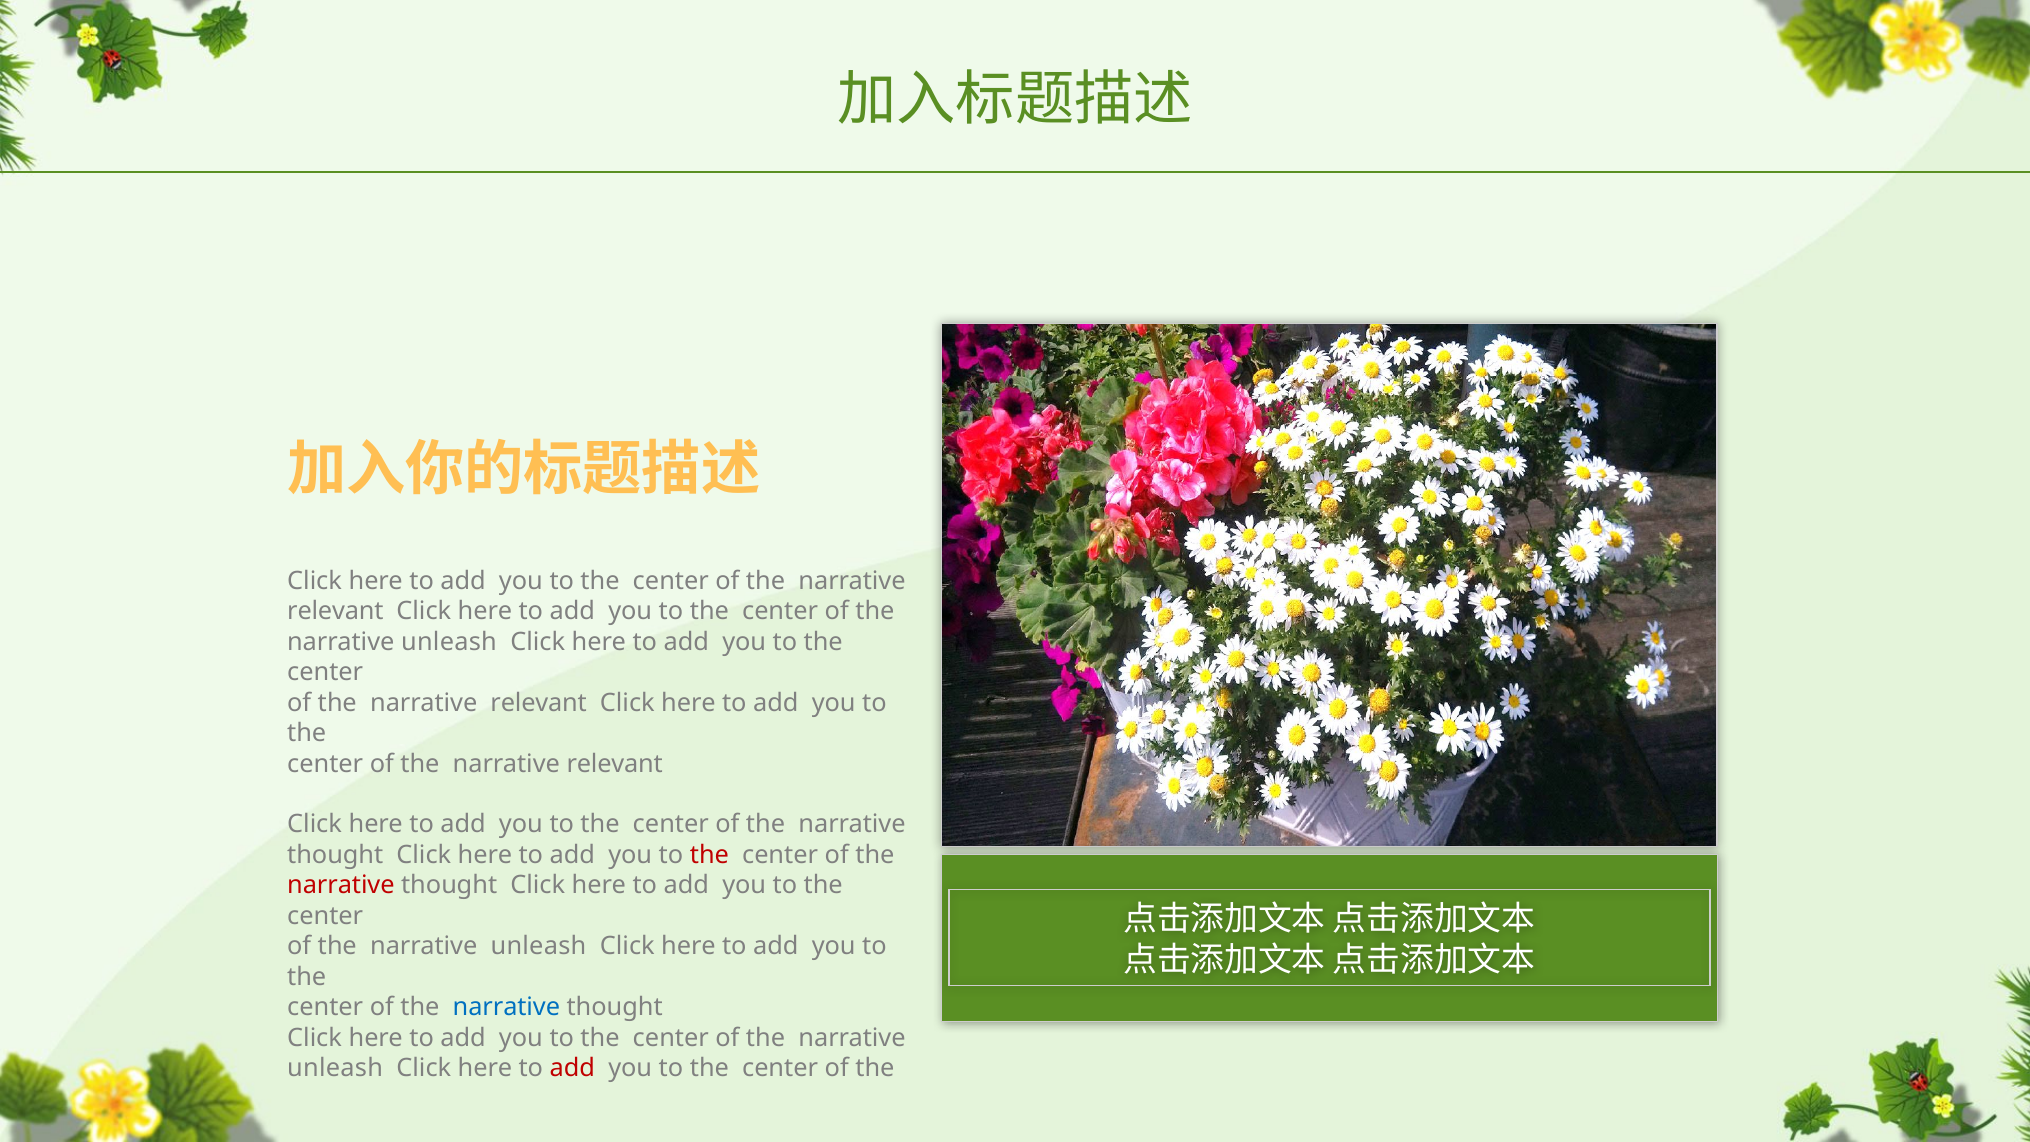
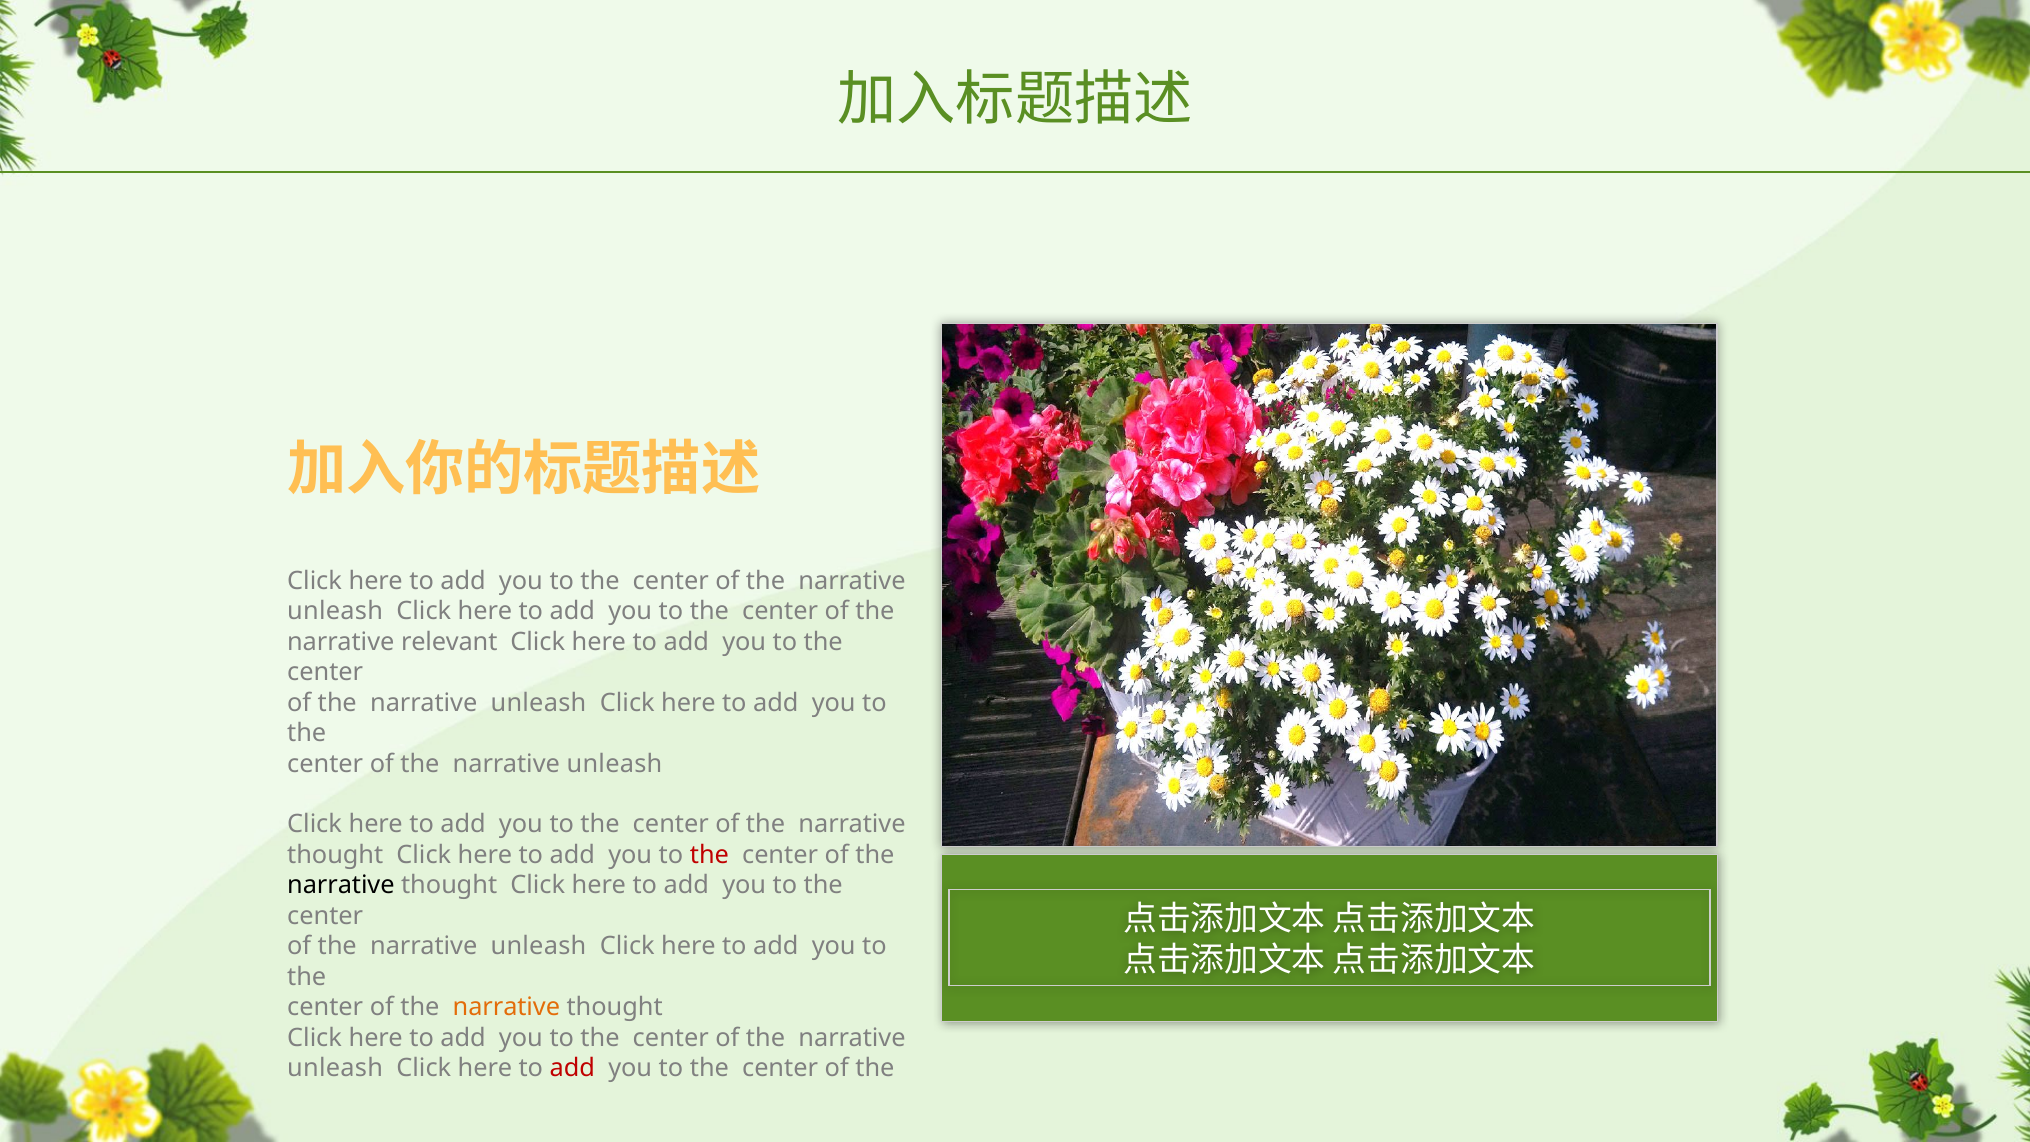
relevant at (335, 612): relevant -> unleash
unleash at (449, 642): unleash -> relevant
relevant at (539, 703): relevant -> unleash
relevant at (615, 764): relevant -> unleash
narrative at (341, 886) colour: red -> black
narrative at (506, 1007) colour: blue -> orange
